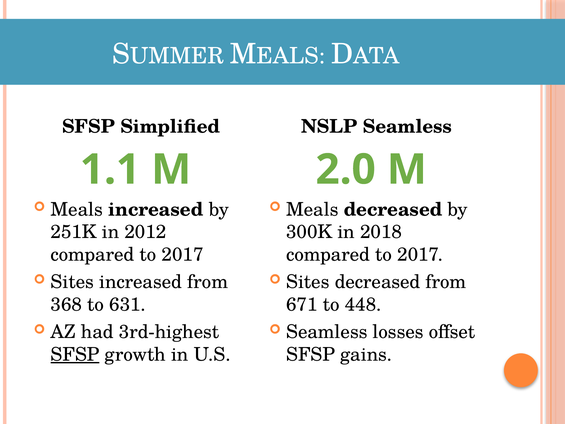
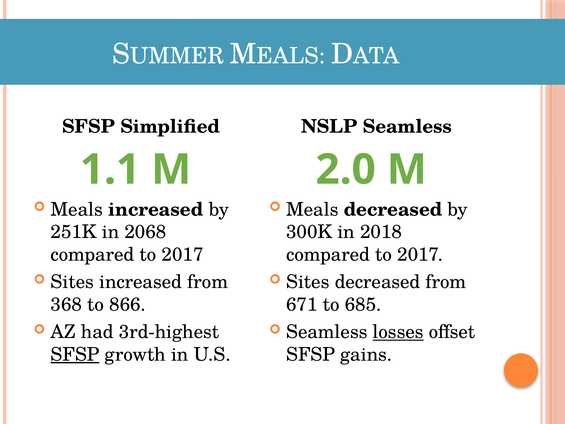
2012: 2012 -> 2068
631: 631 -> 866
448: 448 -> 685
losses underline: none -> present
